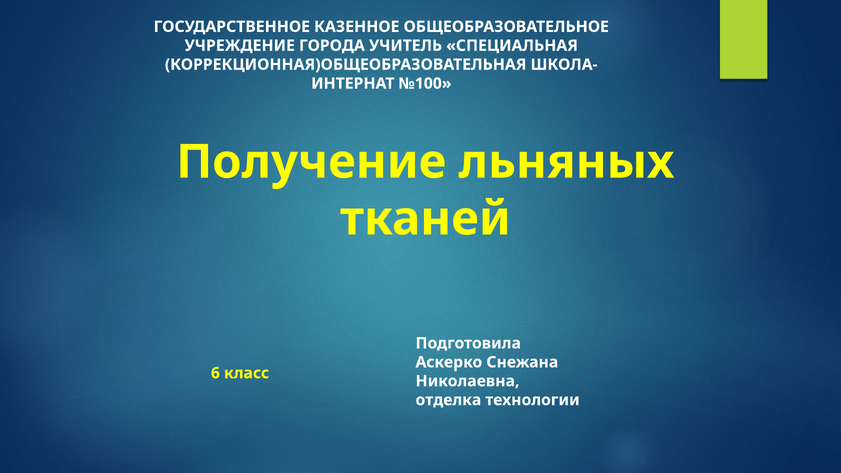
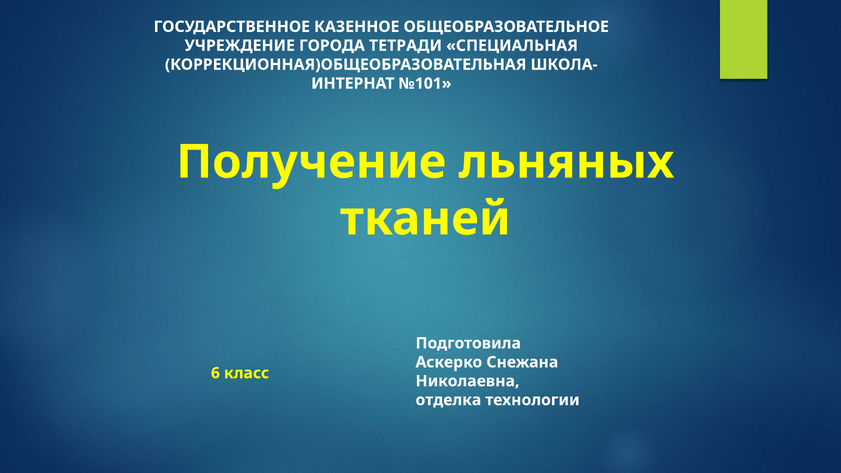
УЧИТЕЛЬ: УЧИТЕЛЬ -> ТЕТРАДИ
№100: №100 -> №101
